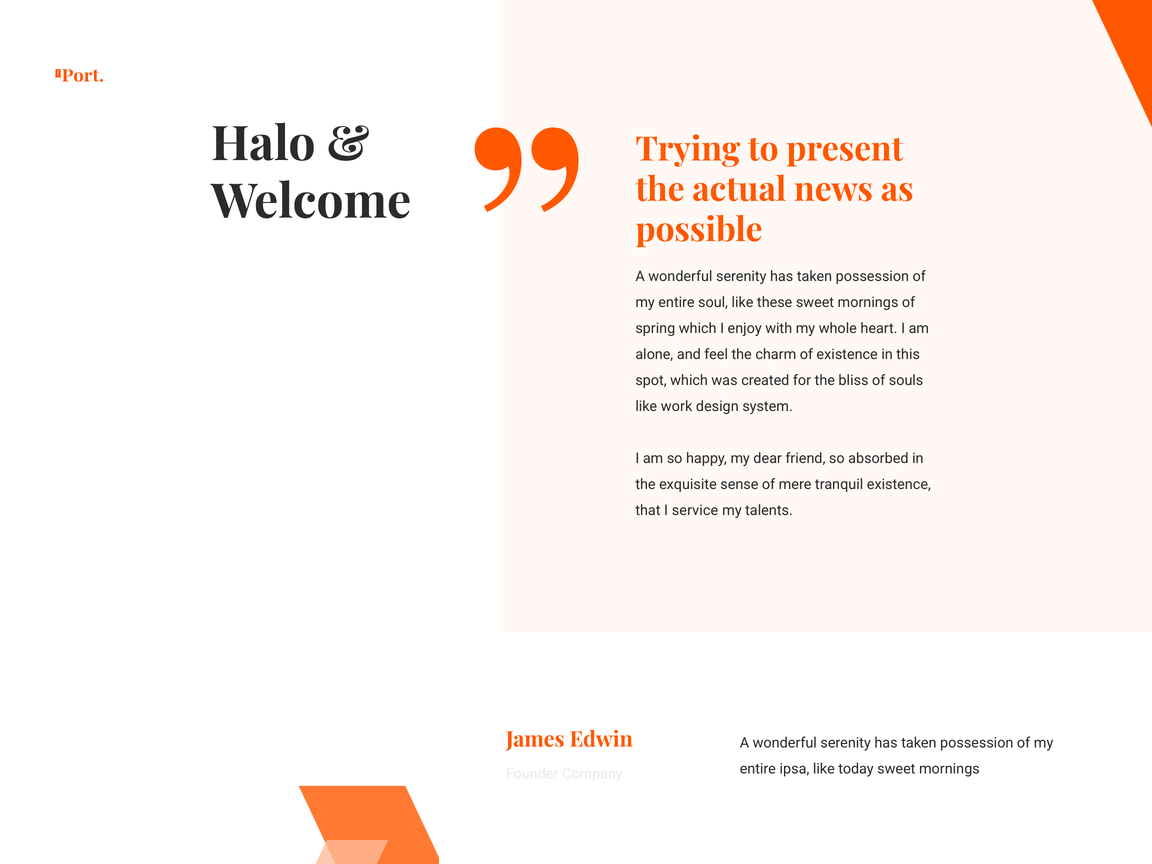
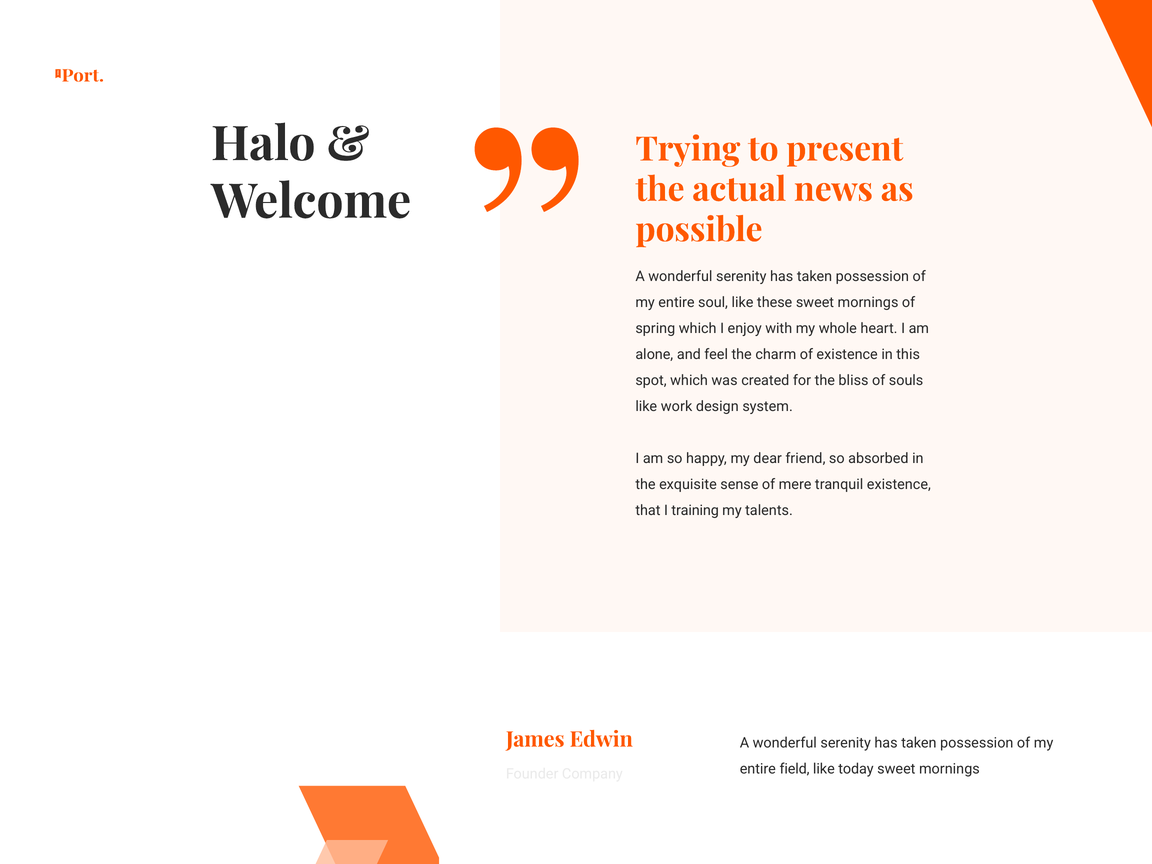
service: service -> training
ipsa: ipsa -> field
